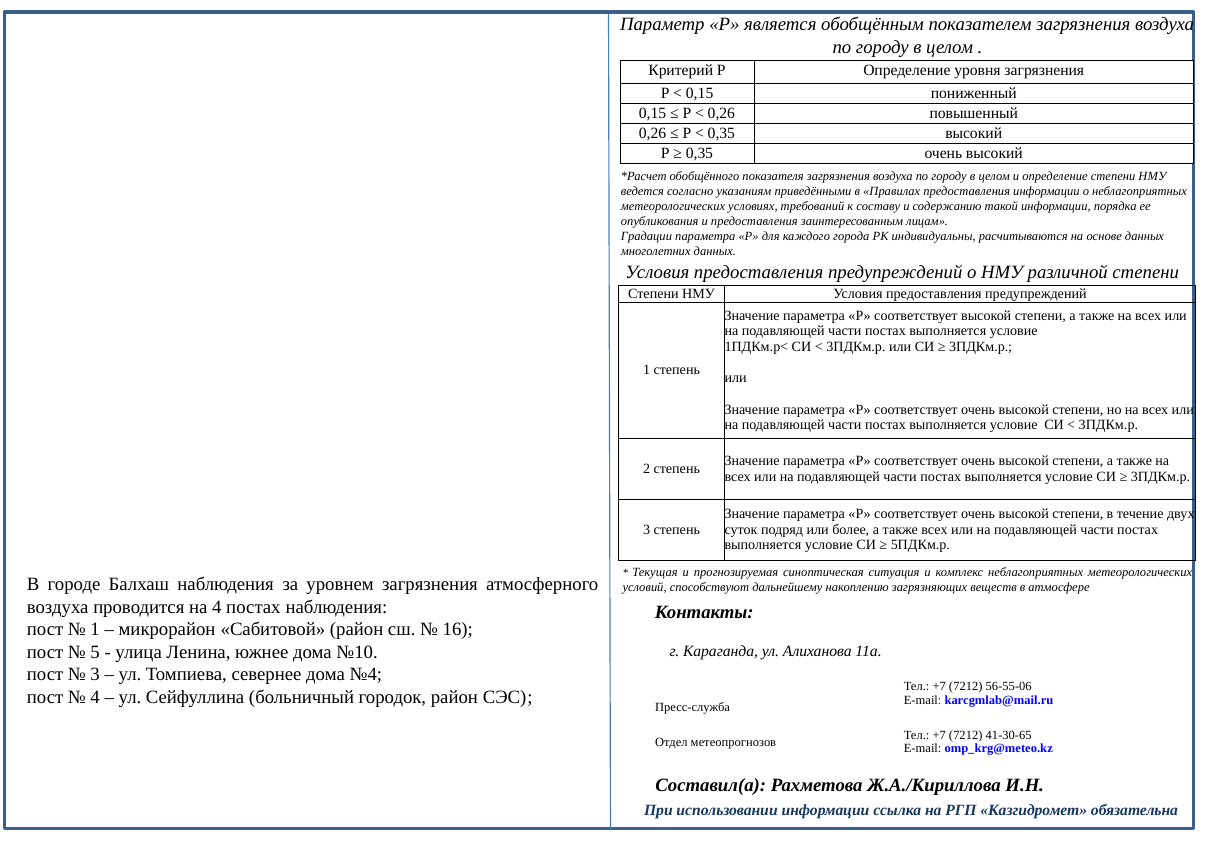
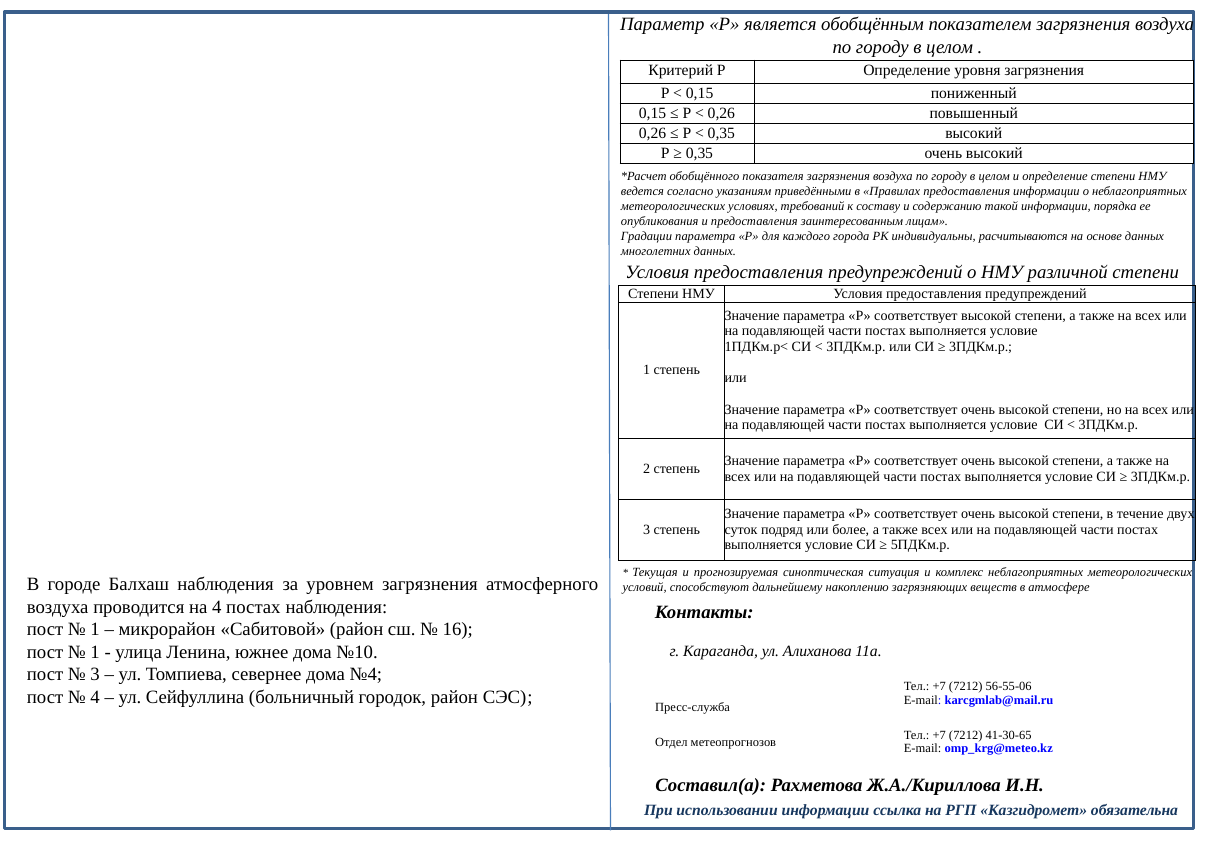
5 at (95, 652): 5 -> 1
